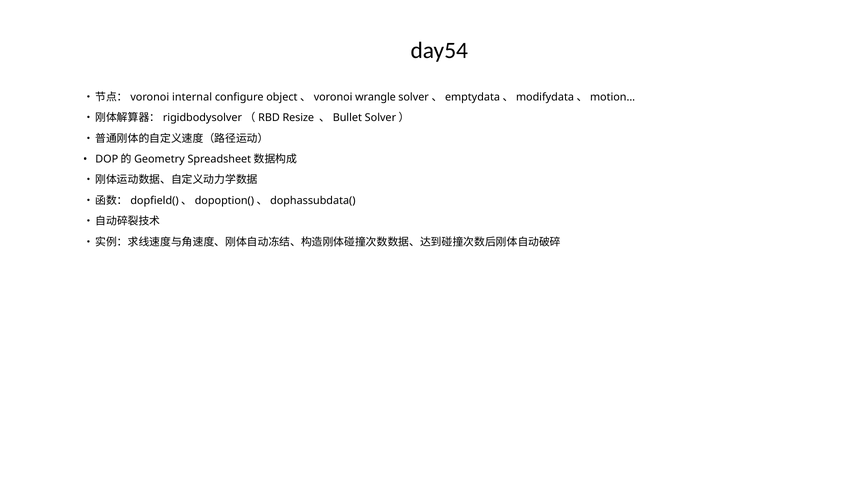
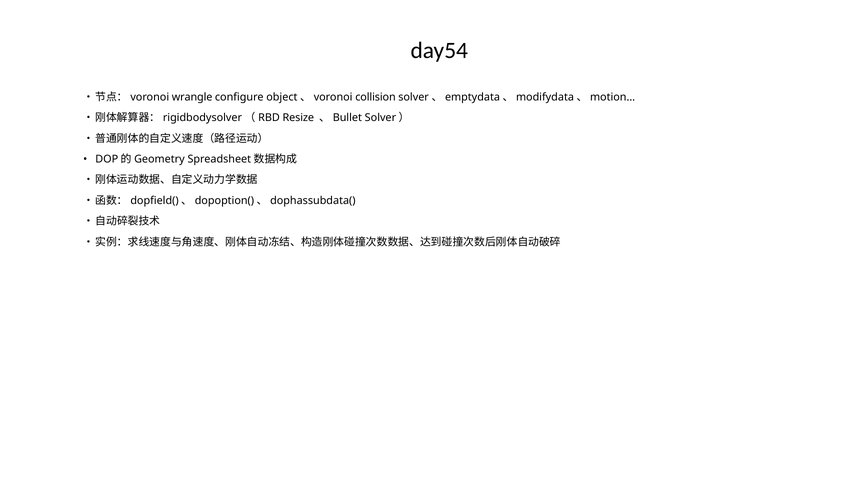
internal: internal -> wrangle
wrangle: wrangle -> collision
